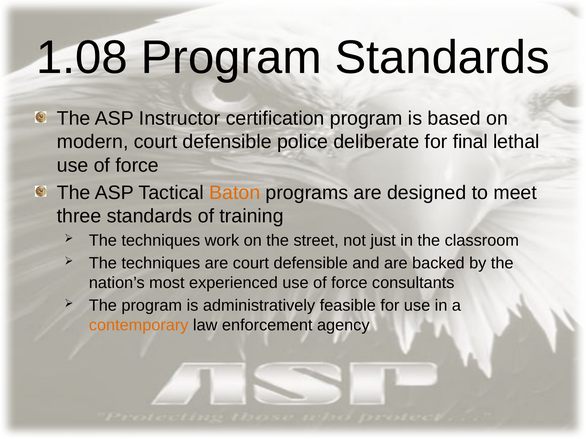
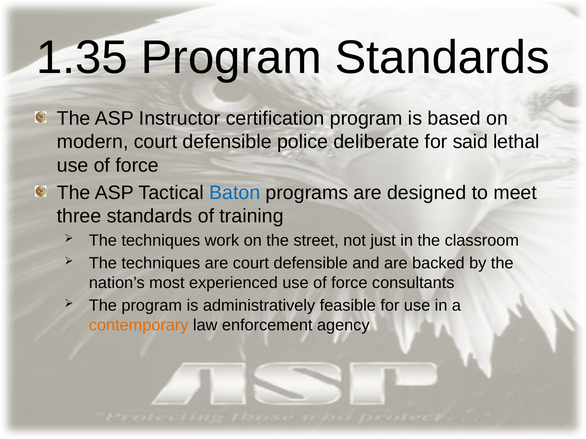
1.08: 1.08 -> 1.35
final: final -> said
Baton colour: orange -> blue
